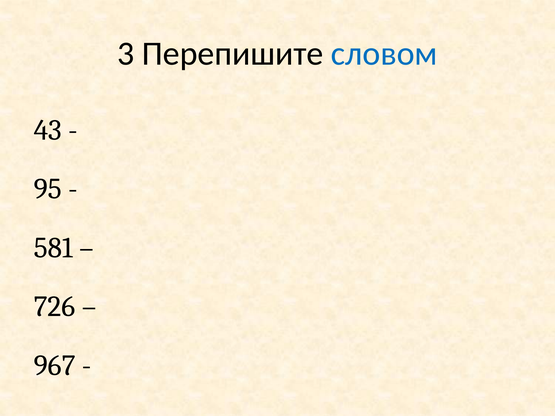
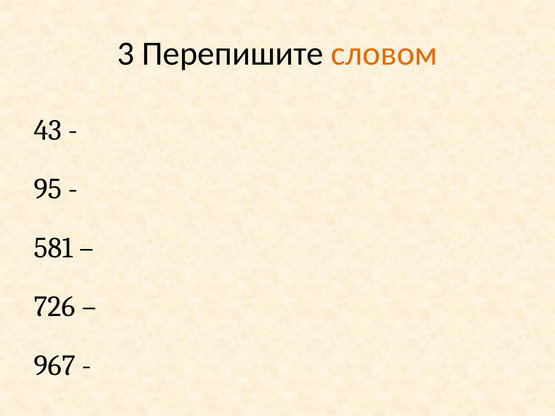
словом colour: blue -> orange
